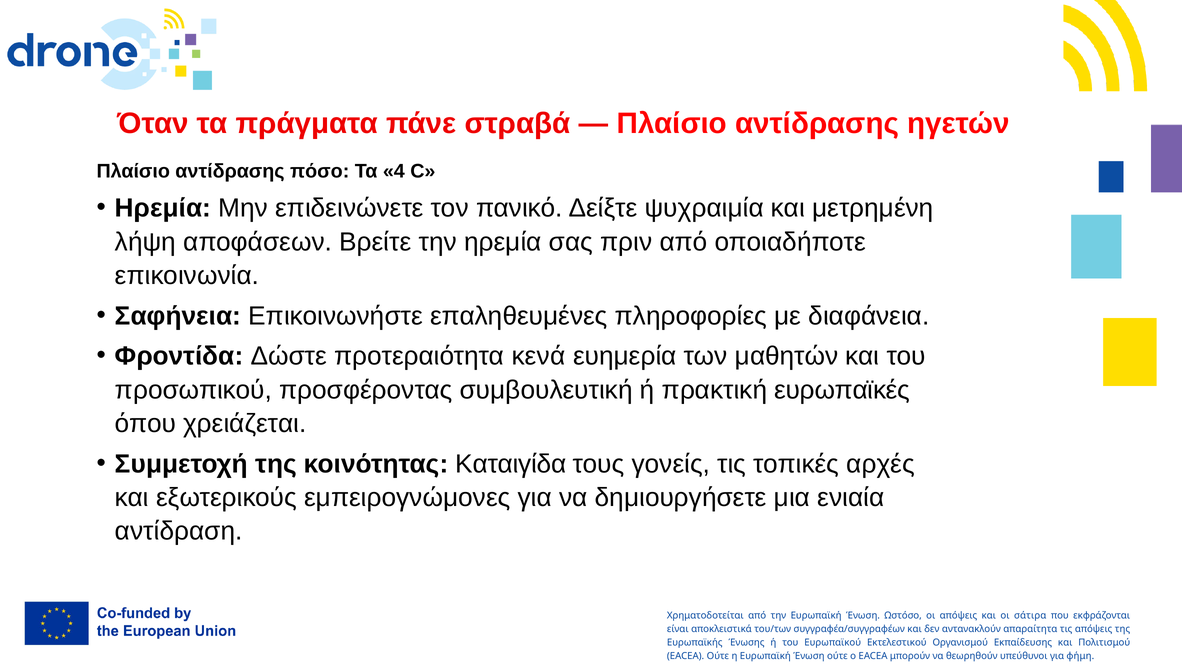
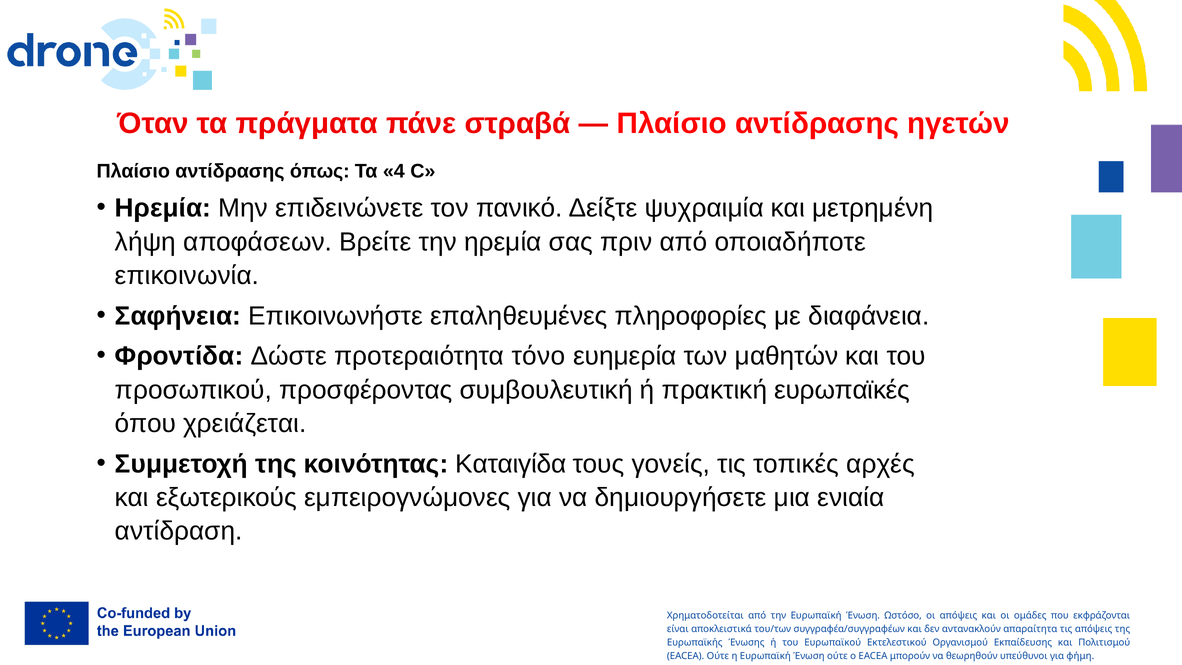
πόσο: πόσο -> όπως
κενά: κενά -> τόνο
σάτιρα: σάτιρα -> ομάδες
